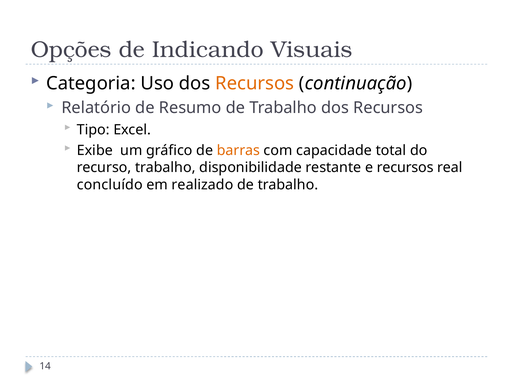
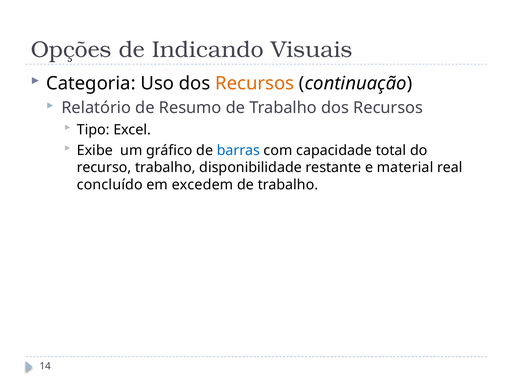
barras colour: orange -> blue
e recursos: recursos -> material
realizado: realizado -> excedem
